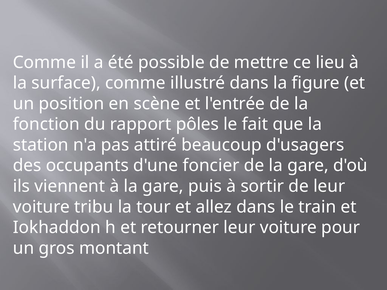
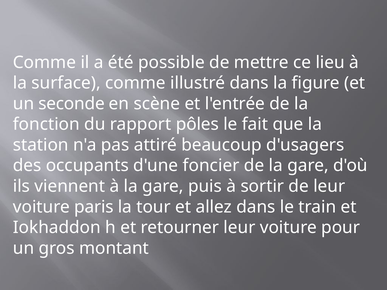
position: position -> seconde
tribu: tribu -> paris
